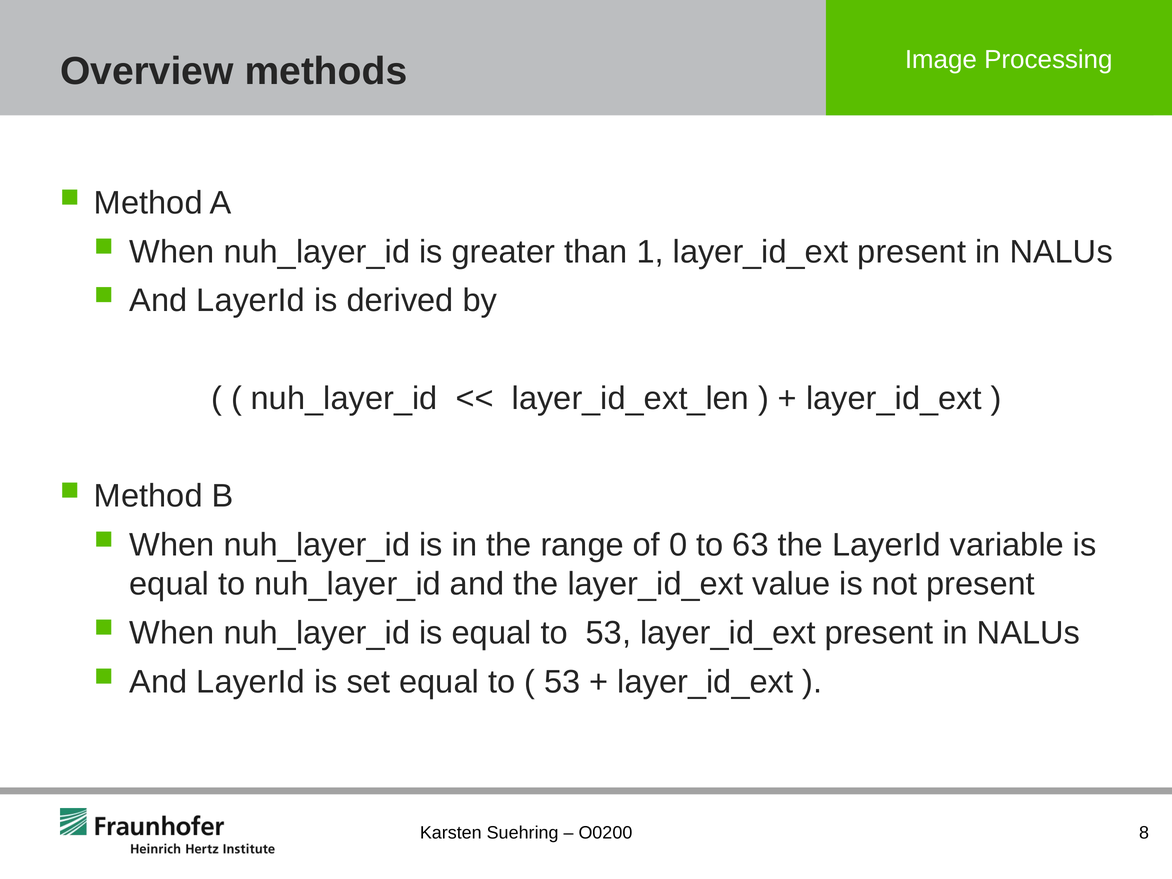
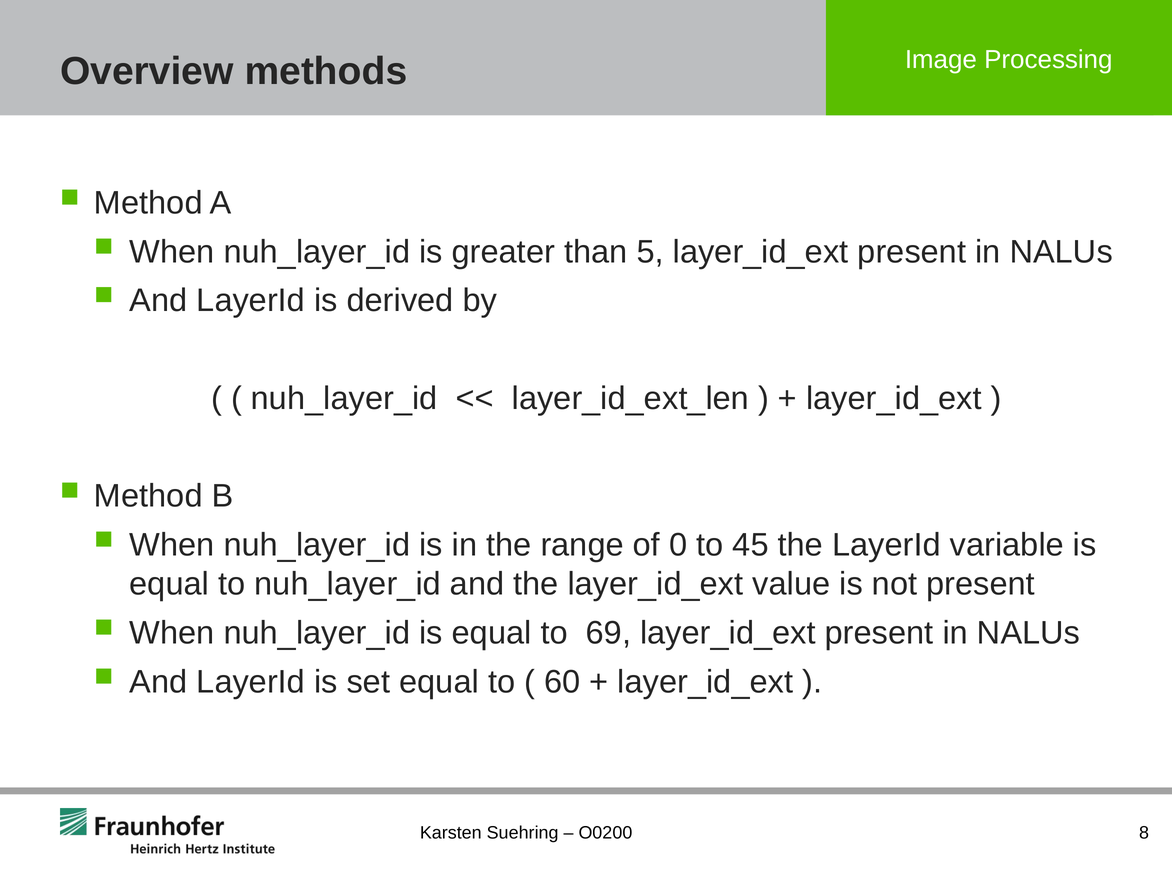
1: 1 -> 5
63: 63 -> 45
to 53: 53 -> 69
53 at (562, 682): 53 -> 60
